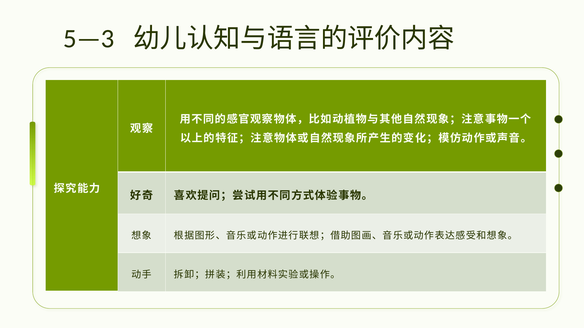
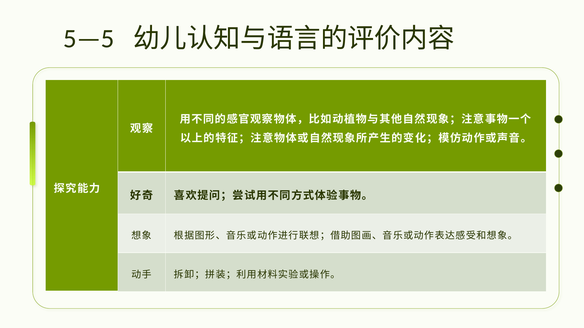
5—3: 5—3 -> 5—5
